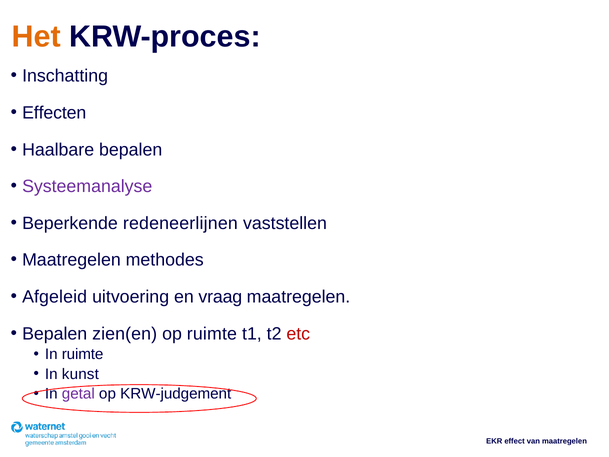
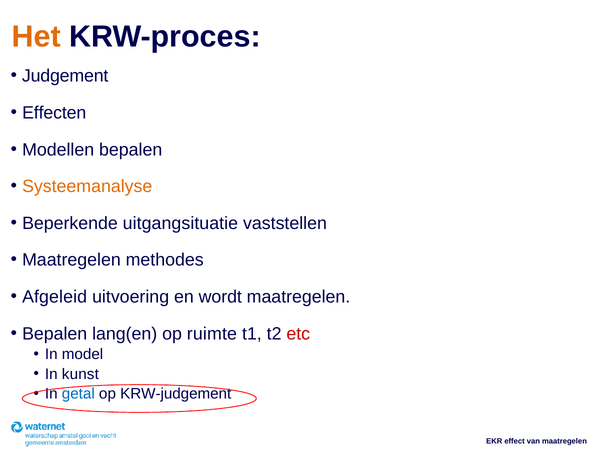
Inschatting: Inschatting -> Judgement
Haalbare: Haalbare -> Modellen
Systeemanalyse colour: purple -> orange
redeneerlijnen: redeneerlijnen -> uitgangsituatie
vraag: vraag -> wordt
zien(en: zien(en -> lang(en
In ruimte: ruimte -> model
getal colour: purple -> blue
